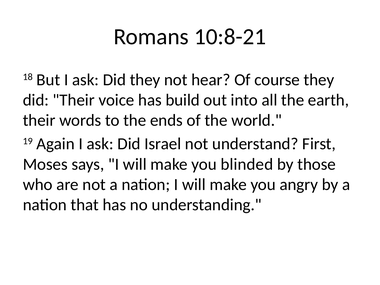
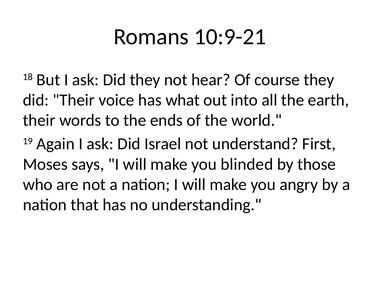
10:8-21: 10:8-21 -> 10:9-21
build: build -> what
